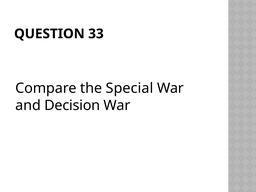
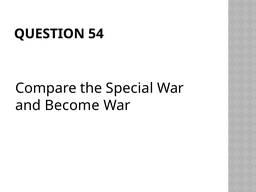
33: 33 -> 54
Decision: Decision -> Become
